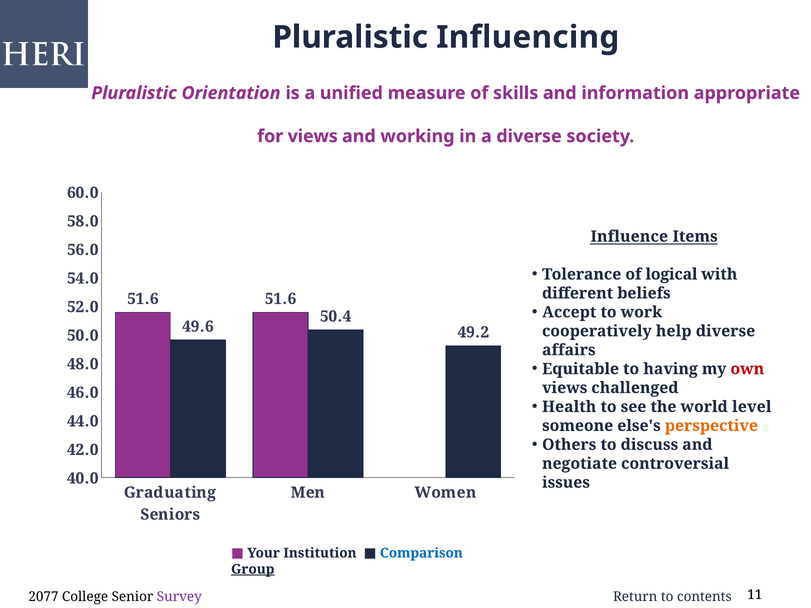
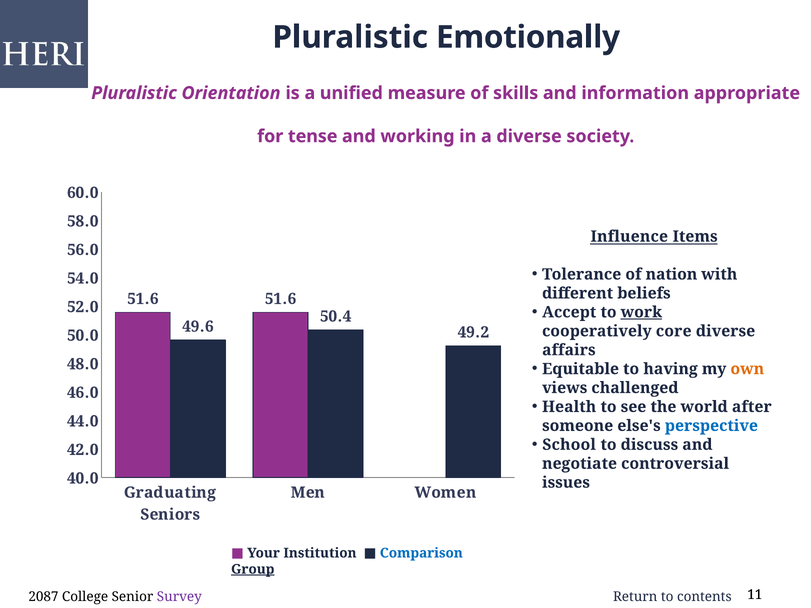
Influencing: Influencing -> Emotionally
for views: views -> tense
logical: logical -> nation
work underline: none -> present
help: help -> core
own colour: red -> orange
level: level -> after
perspective colour: orange -> blue
Others: Others -> School
2077: 2077 -> 2087
